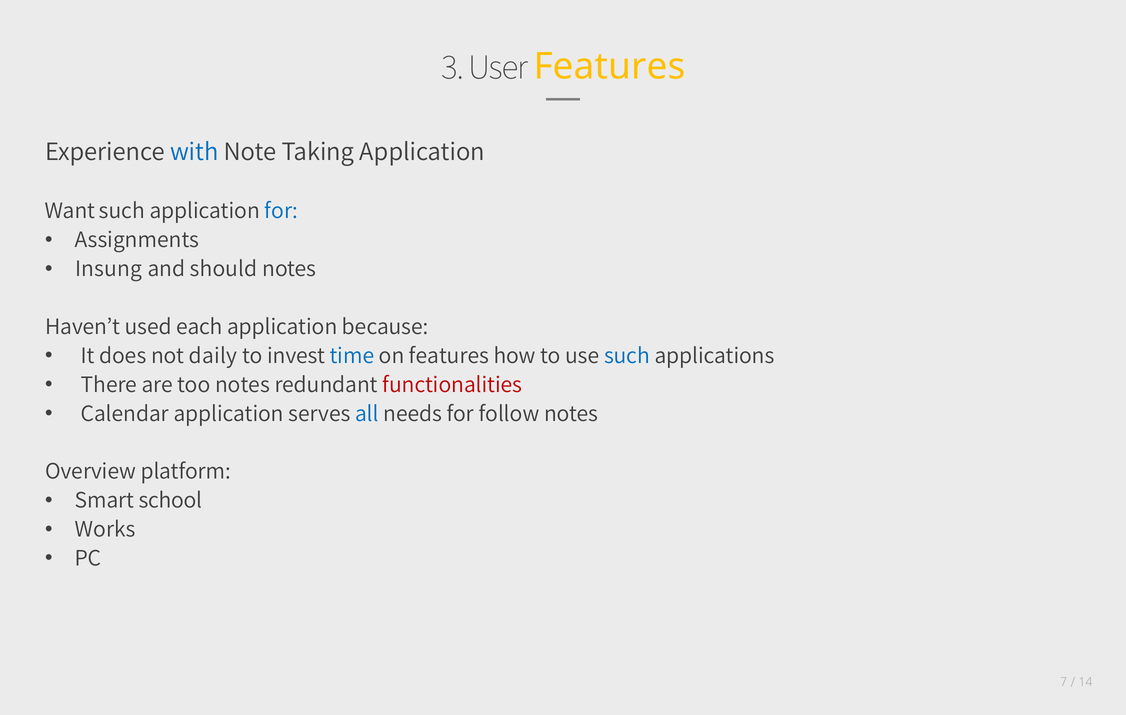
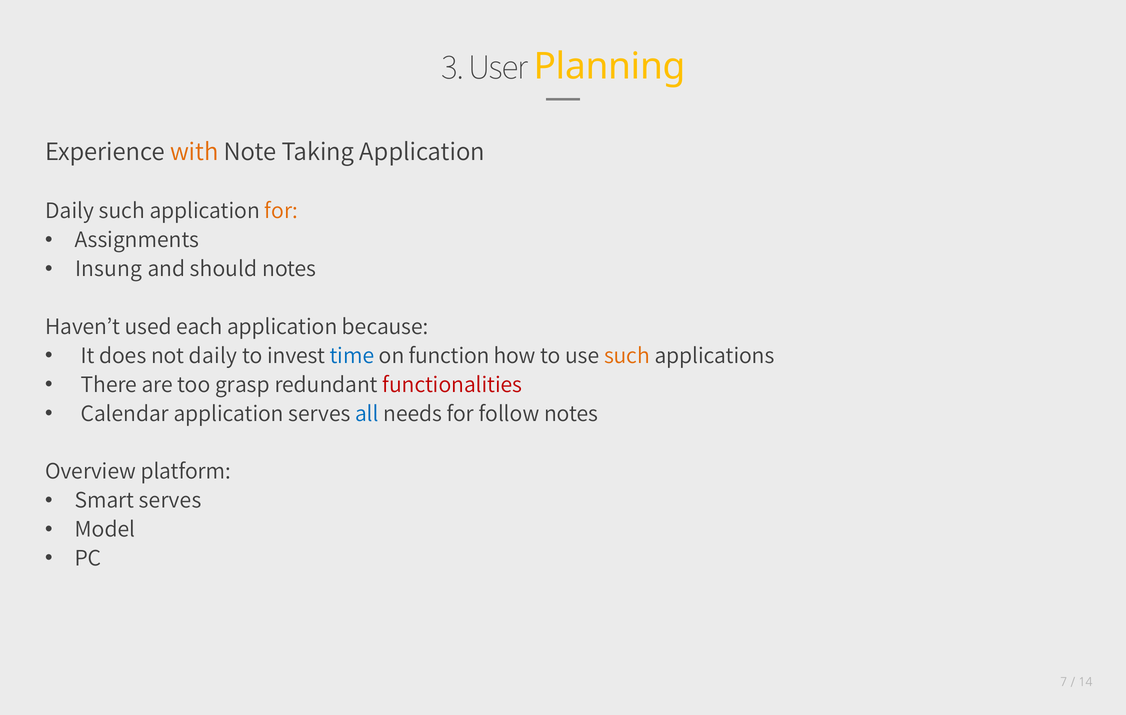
User Features: Features -> Planning
with colour: blue -> orange
Want at (70, 211): Want -> Daily
for at (281, 211) colour: blue -> orange
on features: features -> function
such at (627, 356) colour: blue -> orange
too notes: notes -> grasp
Smart school: school -> serves
Works: Works -> Model
